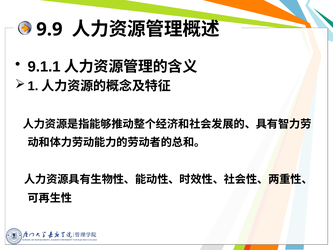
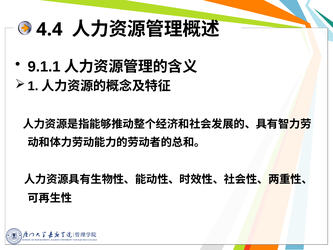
9.9: 9.9 -> 4.4
